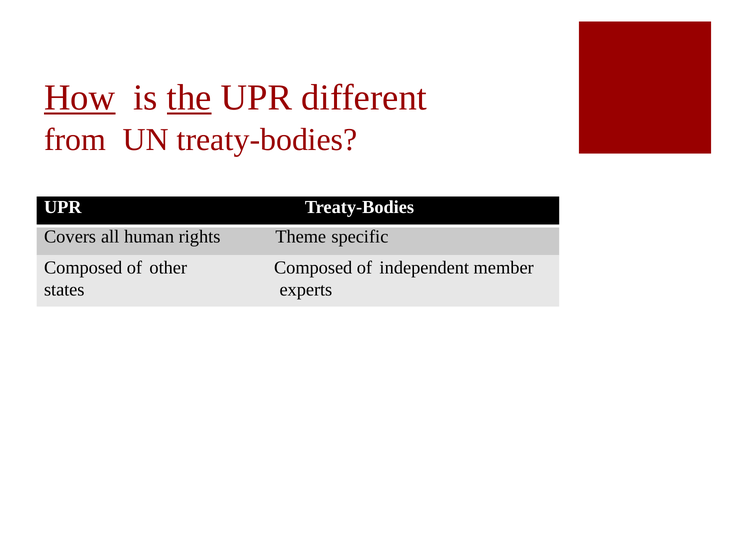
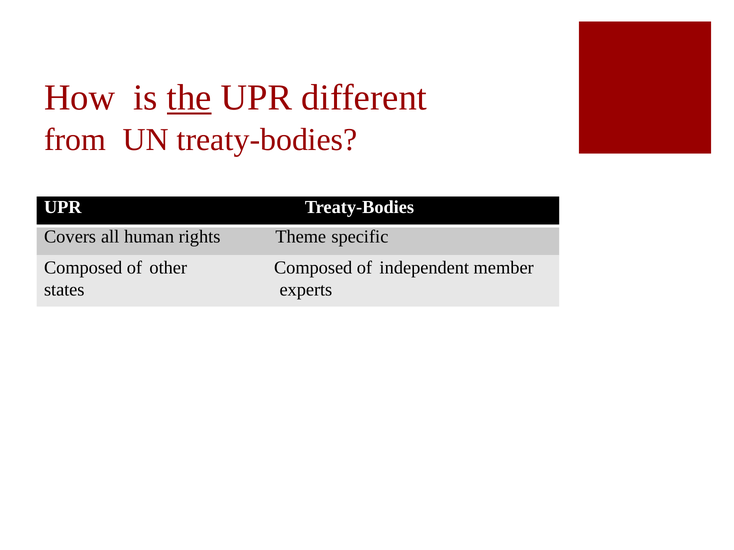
How underline: present -> none
